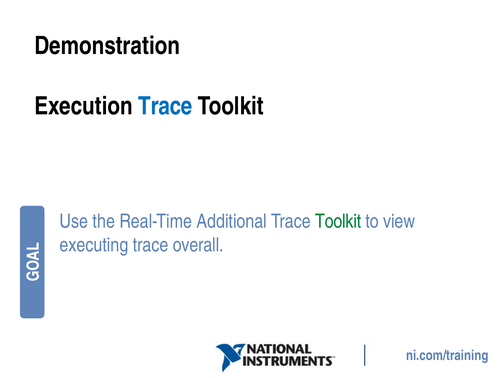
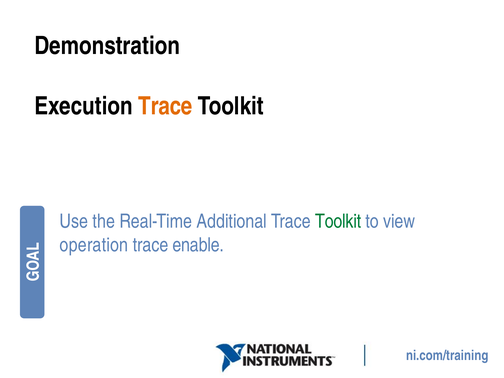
Trace at (165, 106) colour: blue -> orange
executing: executing -> operation
overall: overall -> enable
